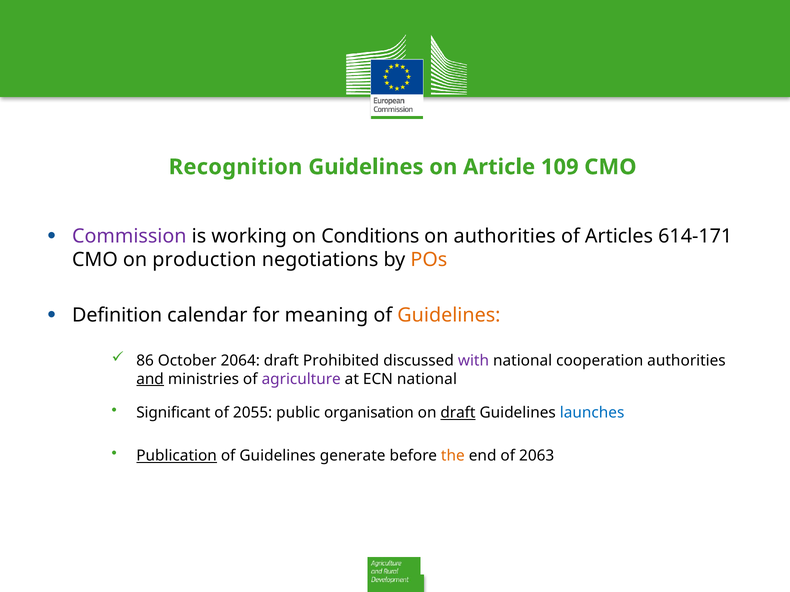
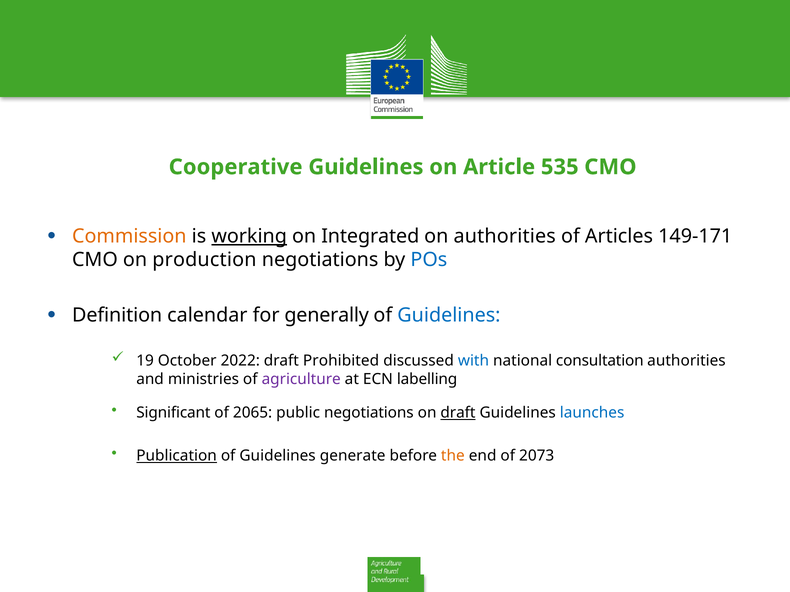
Recognition: Recognition -> Cooperative
109: 109 -> 535
Commission colour: purple -> orange
working underline: none -> present
Conditions: Conditions -> Integrated
614-171: 614-171 -> 149-171
POs colour: orange -> blue
meaning: meaning -> generally
Guidelines at (449, 315) colour: orange -> blue
86: 86 -> 19
2064: 2064 -> 2022
with colour: purple -> blue
cooperation: cooperation -> consultation
and underline: present -> none
ECN national: national -> labelling
2055: 2055 -> 2065
public organisation: organisation -> negotiations
2063: 2063 -> 2073
